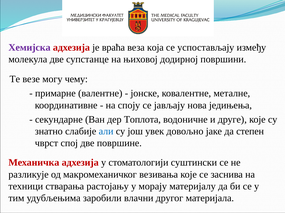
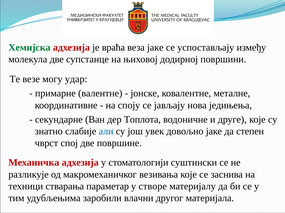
Хемијска colour: purple -> green
веза која: која -> јаке
чему: чему -> удар
растојању: растојању -> параметар
морају: морају -> створе
